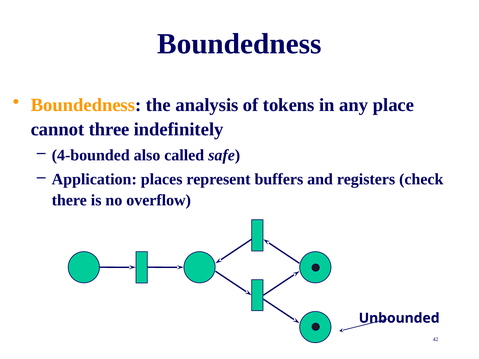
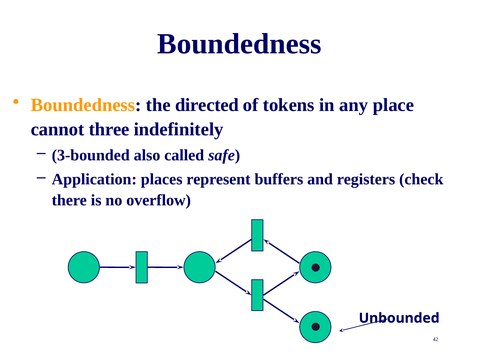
analysis: analysis -> directed
4-bounded: 4-bounded -> 3-bounded
